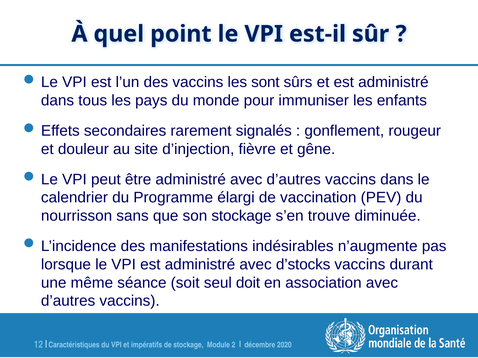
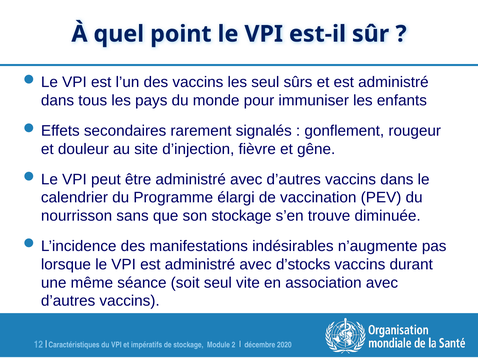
les sont: sont -> seul
doit: doit -> vite
